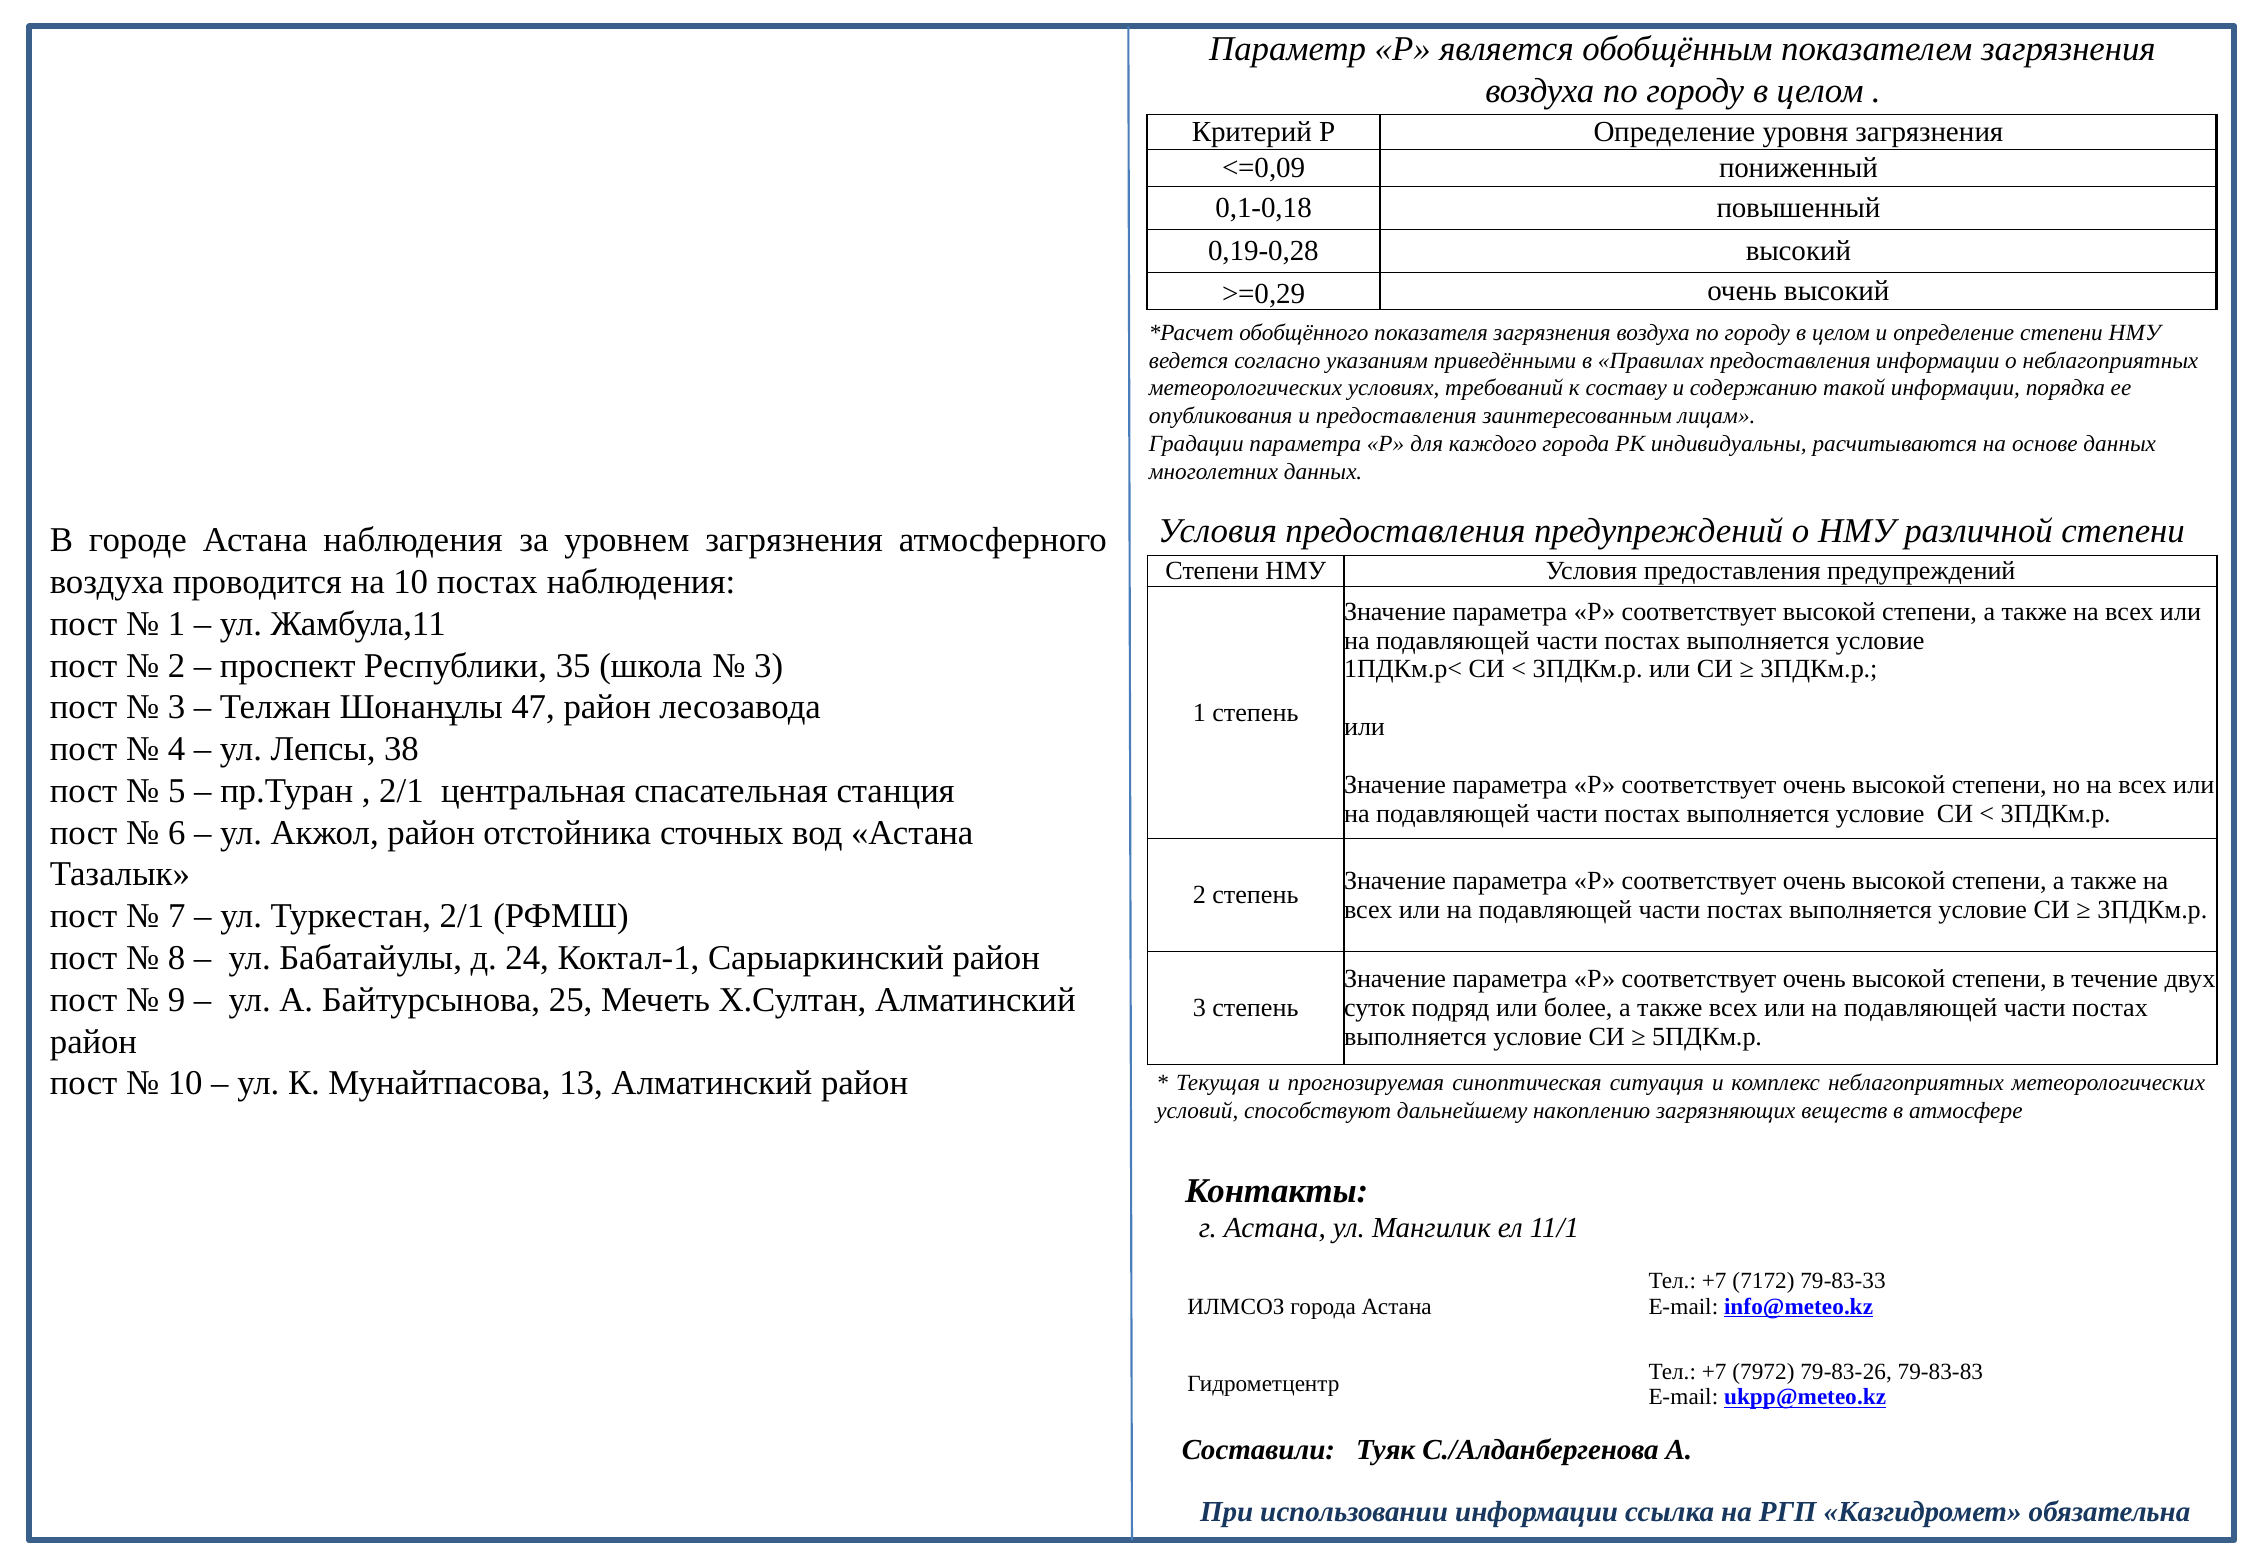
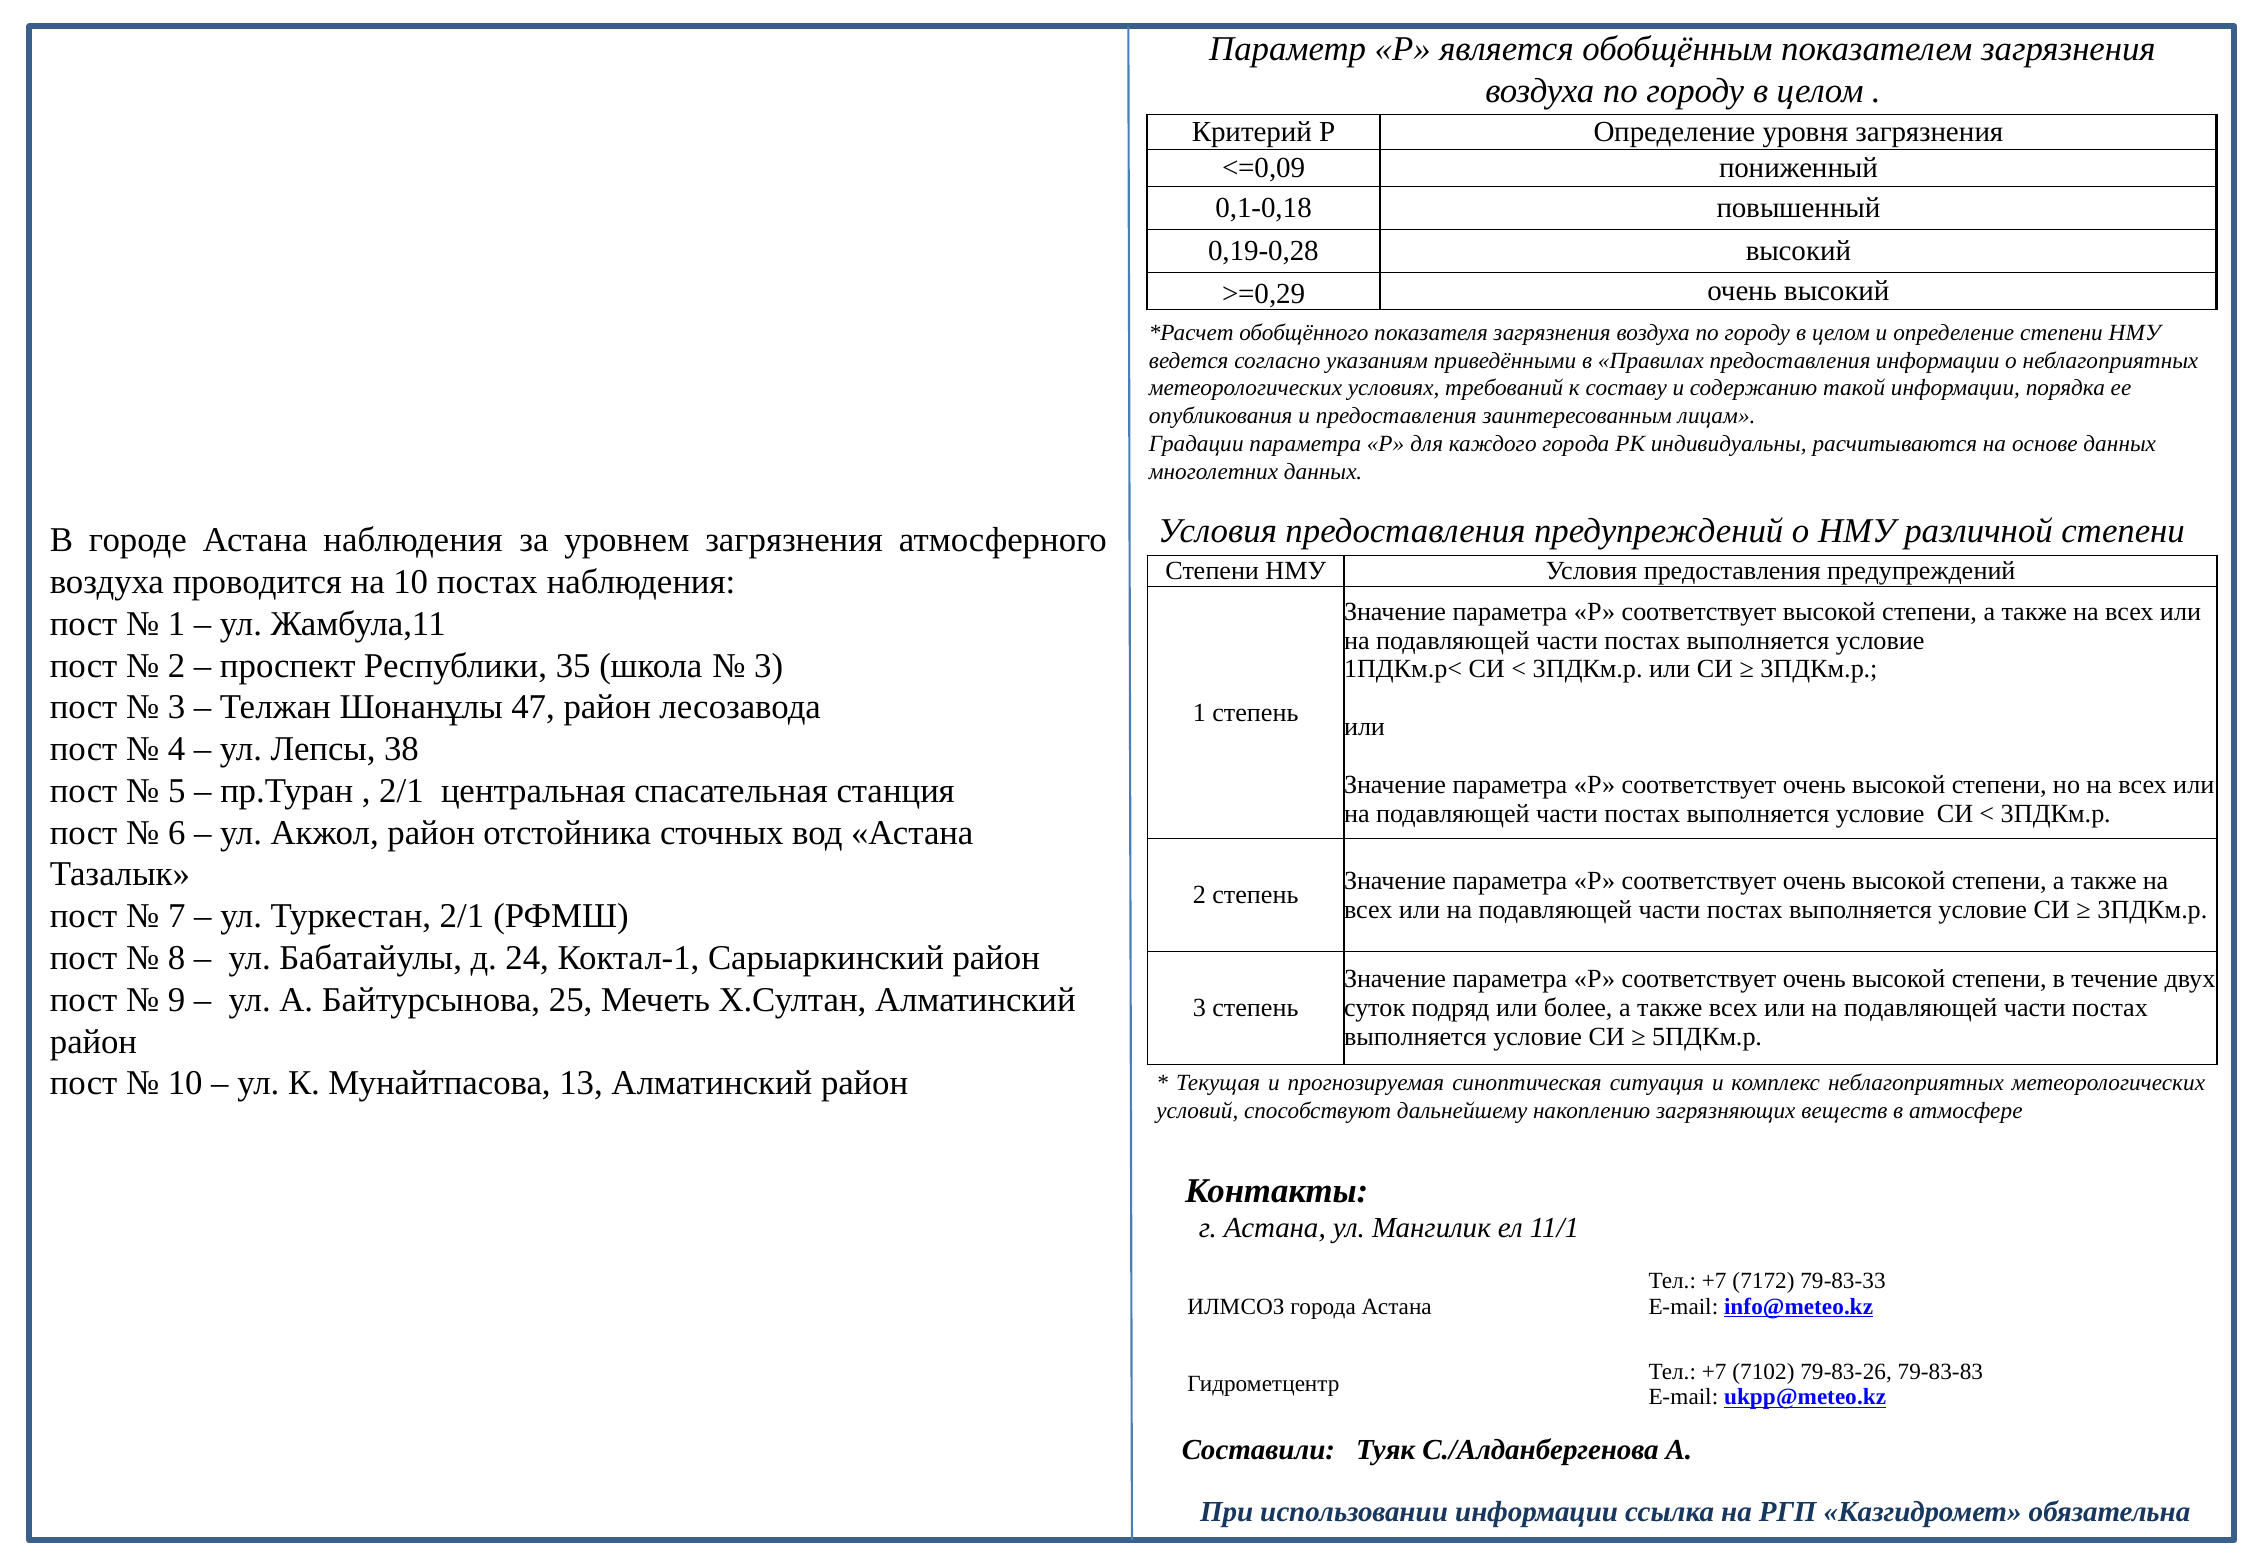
7972: 7972 -> 7102
